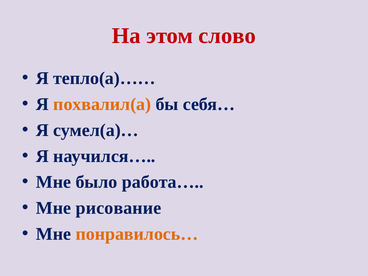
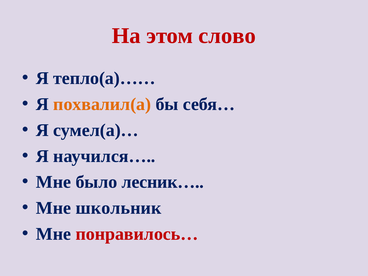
работа…: работа… -> лесник…
рисование: рисование -> школьник
понравилось… colour: orange -> red
